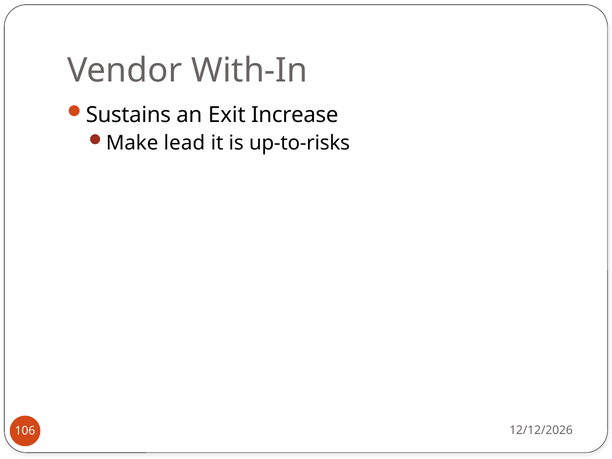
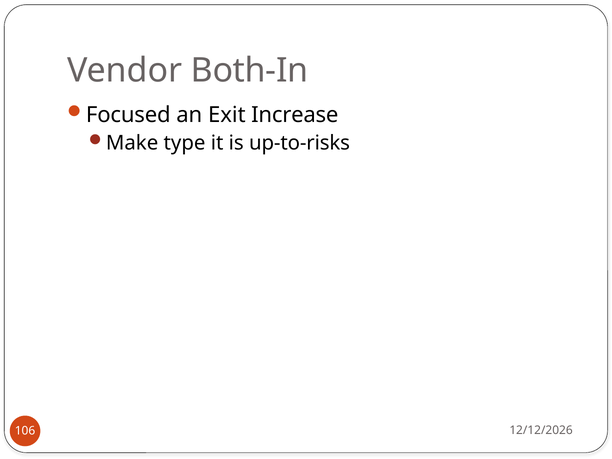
With-In: With-In -> Both-In
Sustains: Sustains -> Focused
lead: lead -> type
